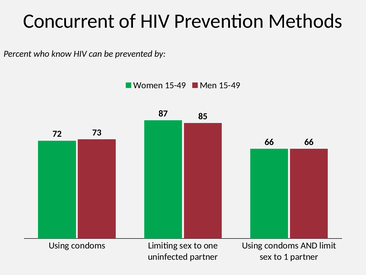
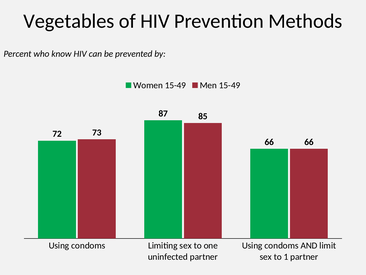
Concurrent: Concurrent -> Vegetables
